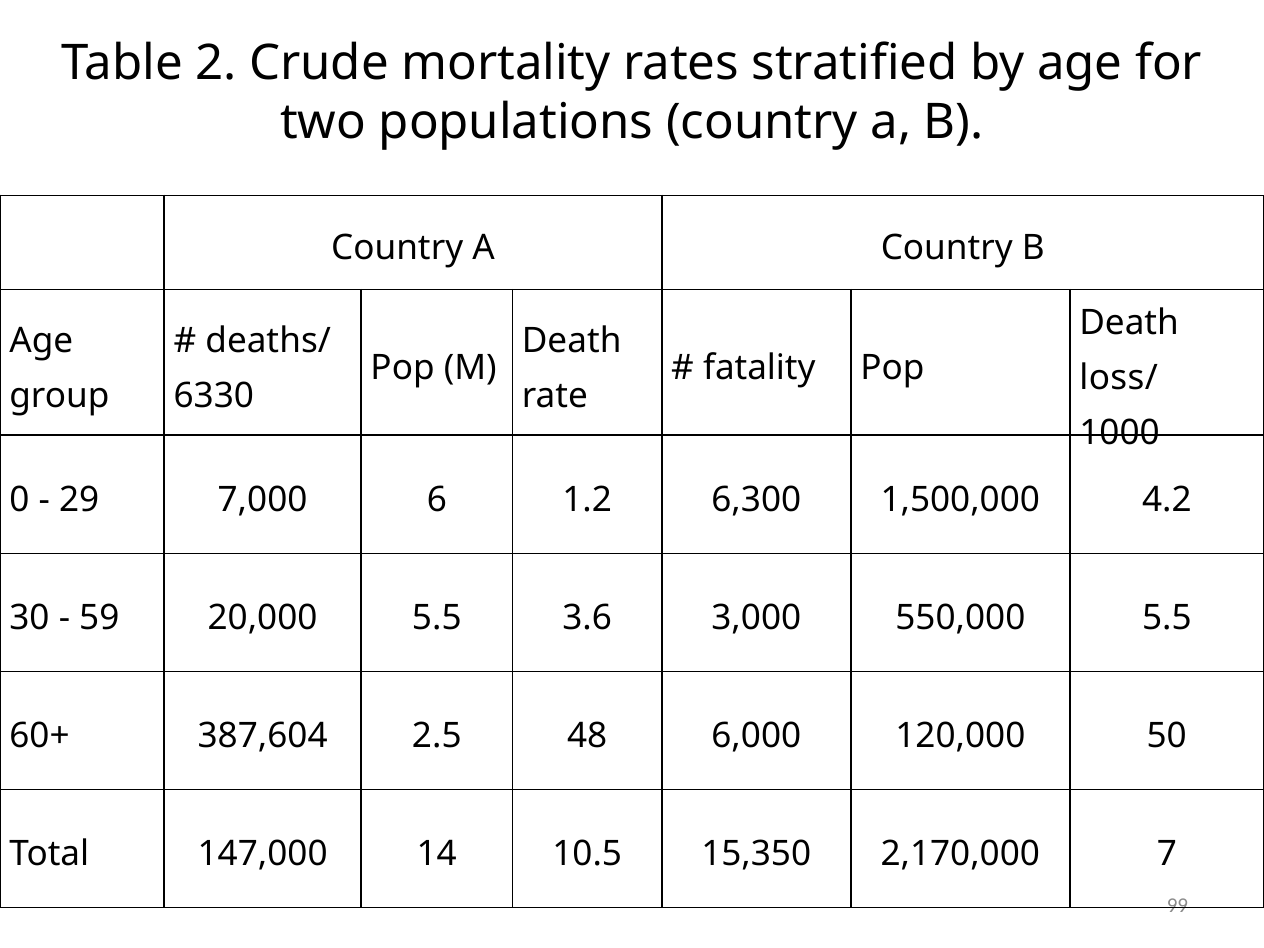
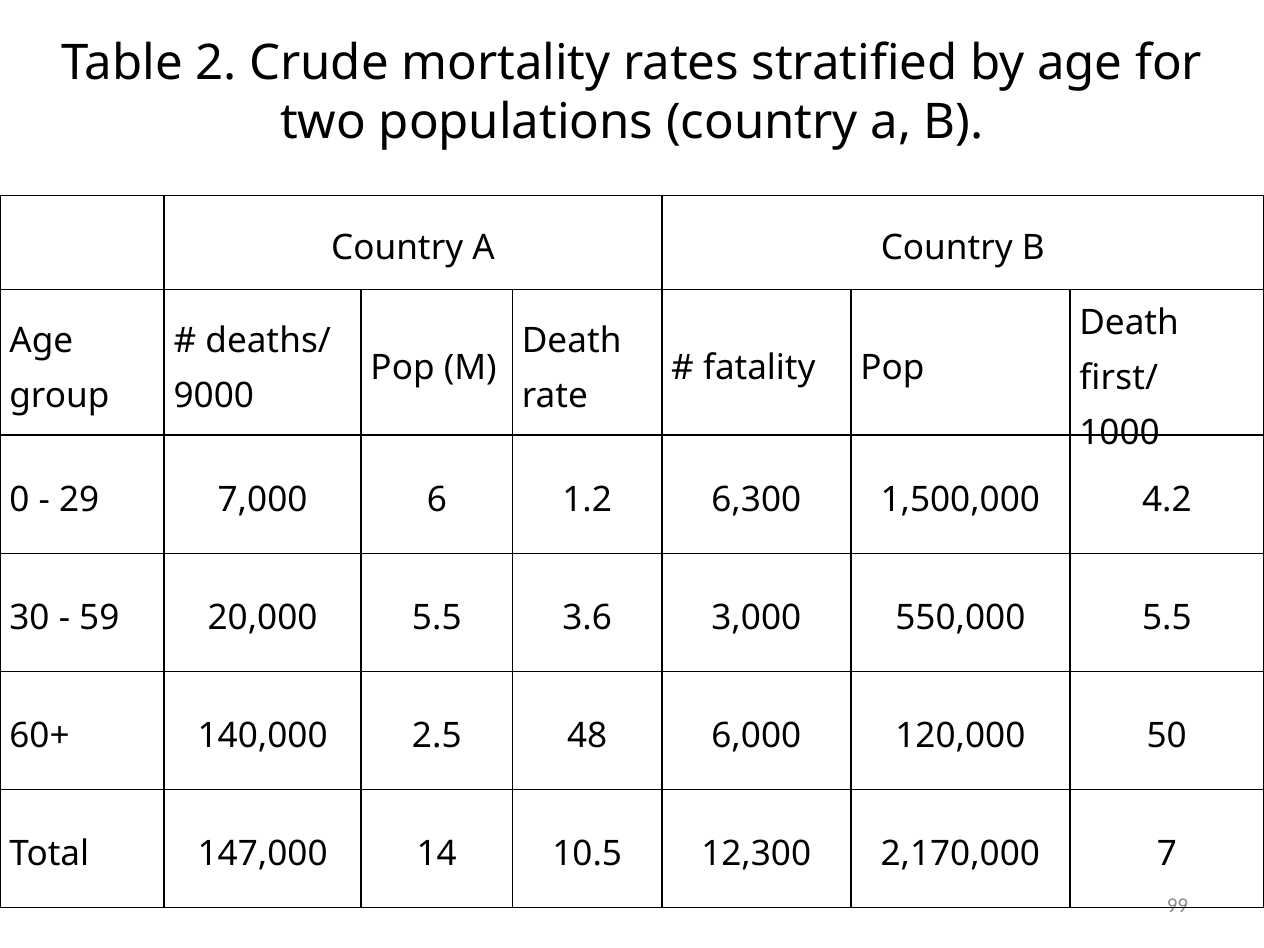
loss/: loss/ -> first/
6330: 6330 -> 9000
387,604: 387,604 -> 140,000
15,350: 15,350 -> 12,300
